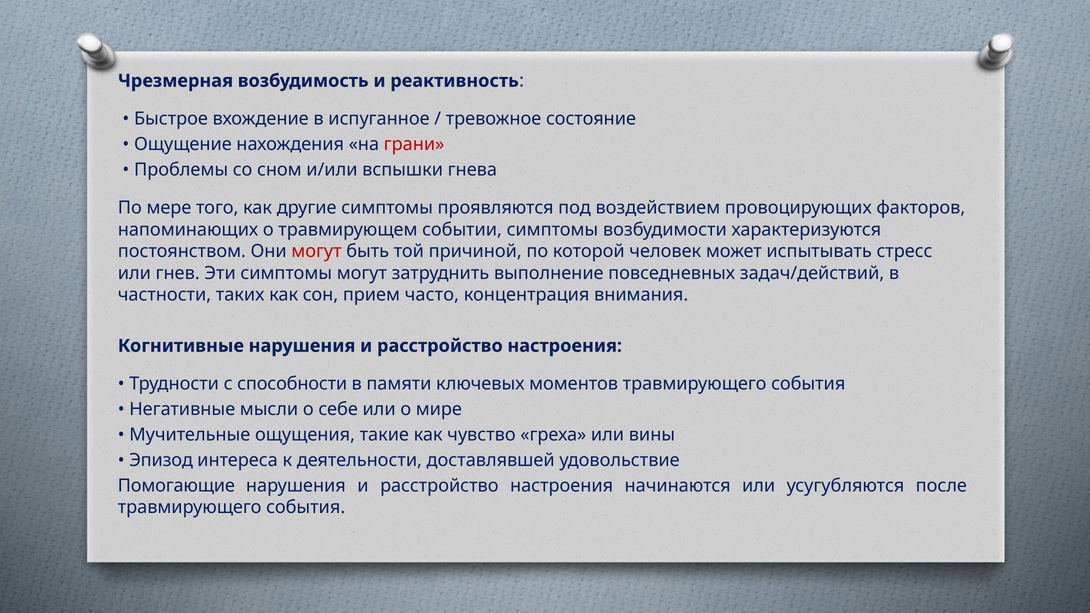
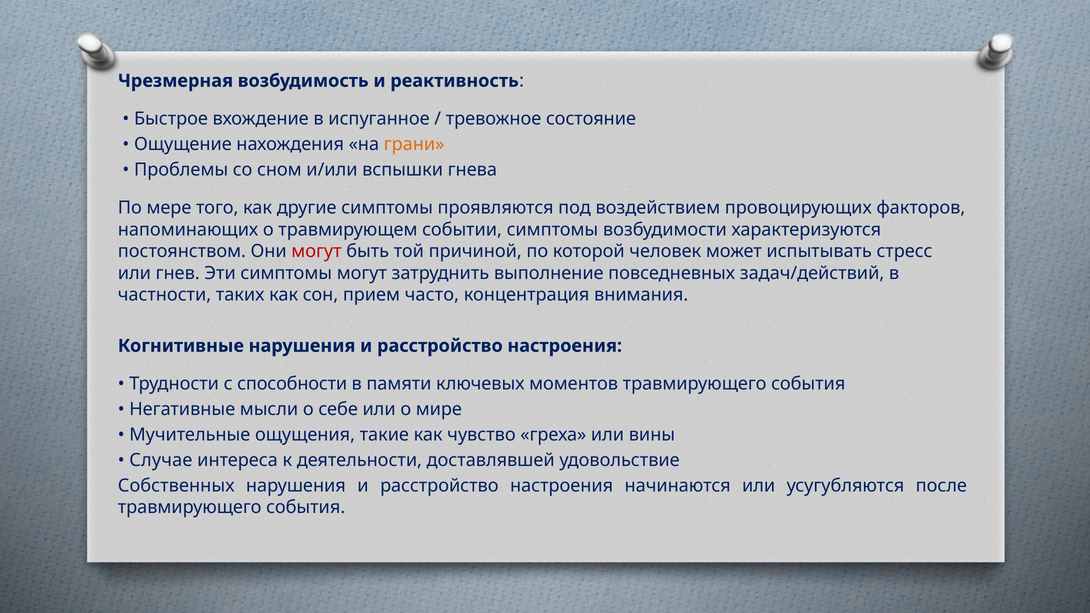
грани colour: red -> orange
Эпизод: Эпизод -> Случае
Помогающие: Помогающие -> Собственных
